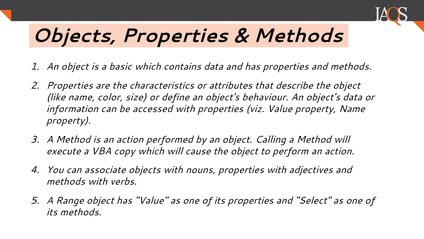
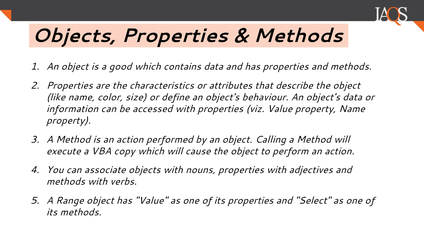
basic: basic -> good
